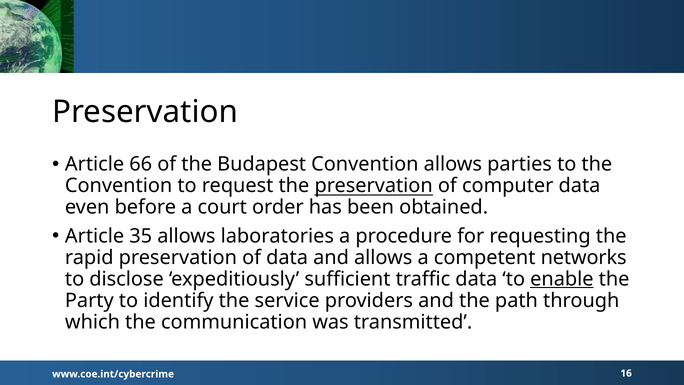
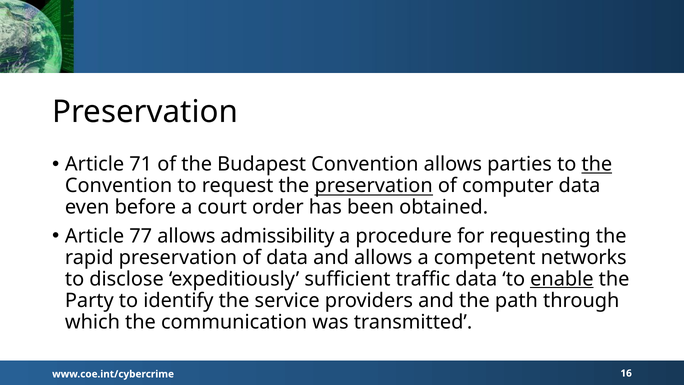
66: 66 -> 71
the at (597, 164) underline: none -> present
35: 35 -> 77
laboratories: laboratories -> admissibility
